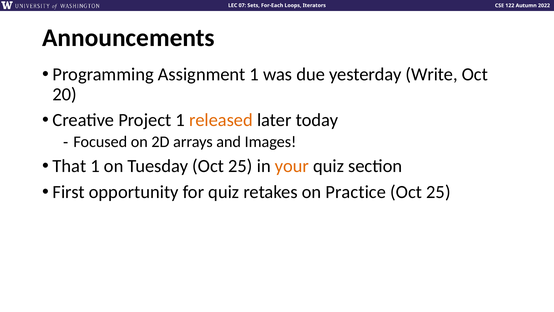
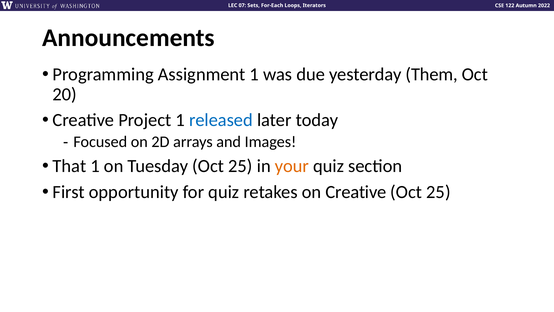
Write: Write -> Them
released colour: orange -> blue
on Practice: Practice -> Creative
